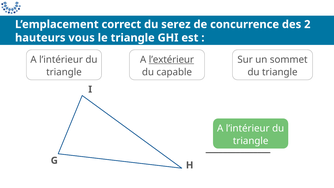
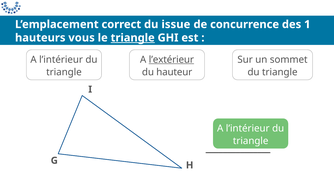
serez: serez -> issue
2: 2 -> 1
triangle at (133, 38) underline: none -> present
capable: capable -> hauteur
